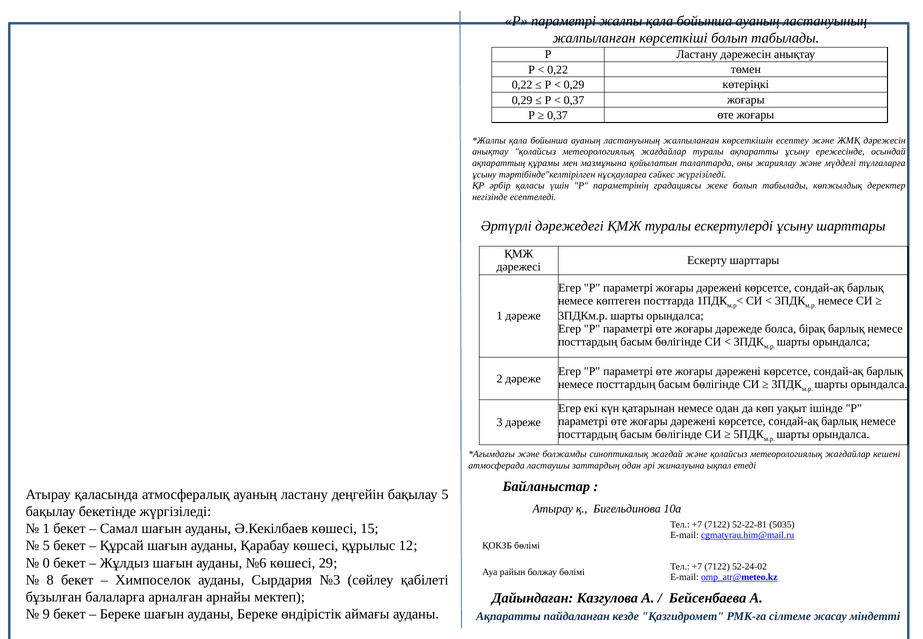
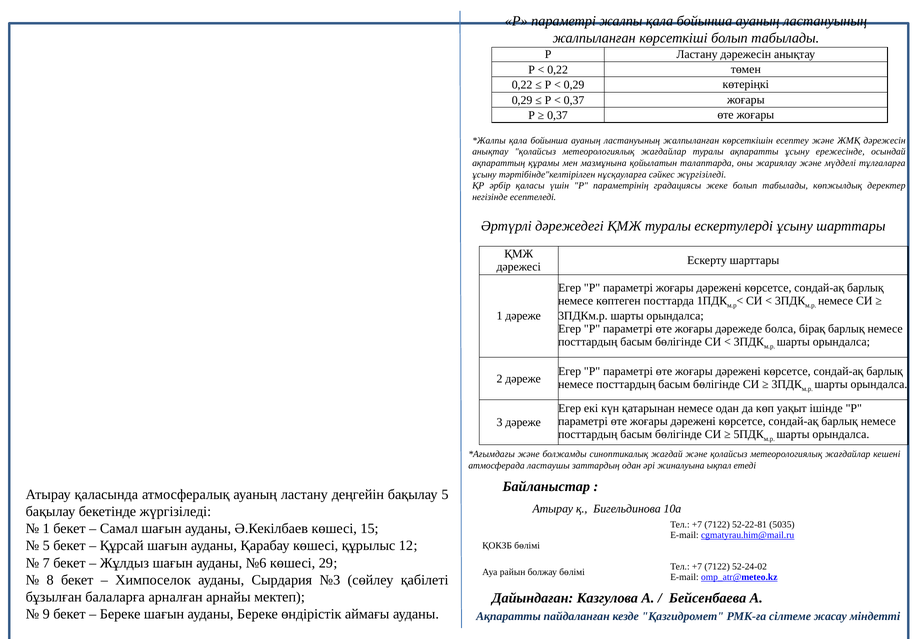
0: 0 -> 7
